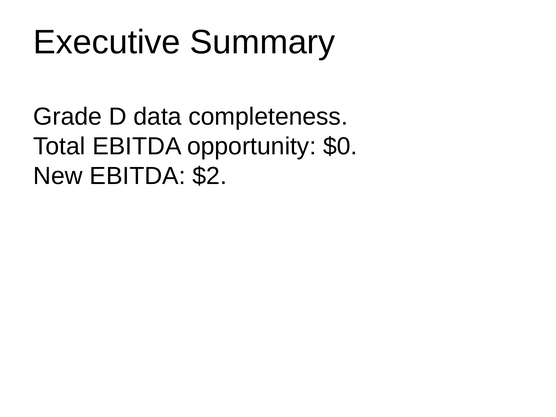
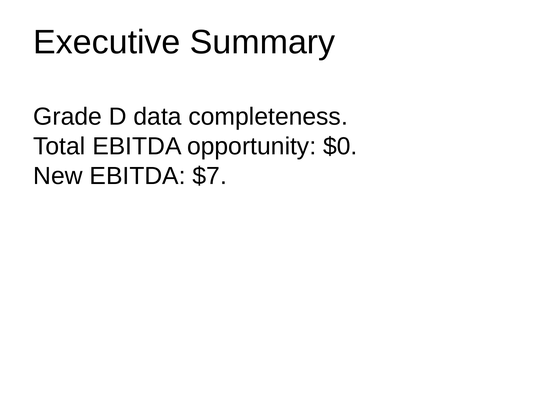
$2: $2 -> $7
